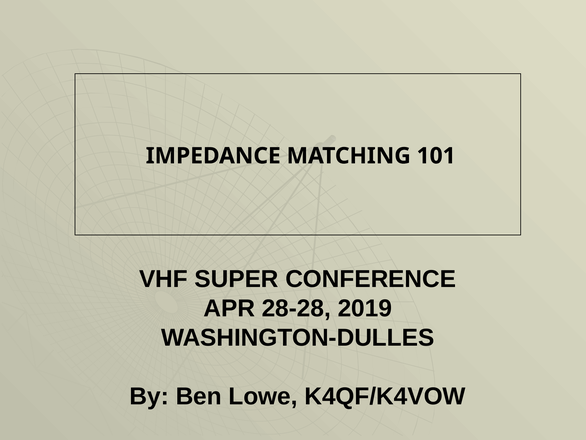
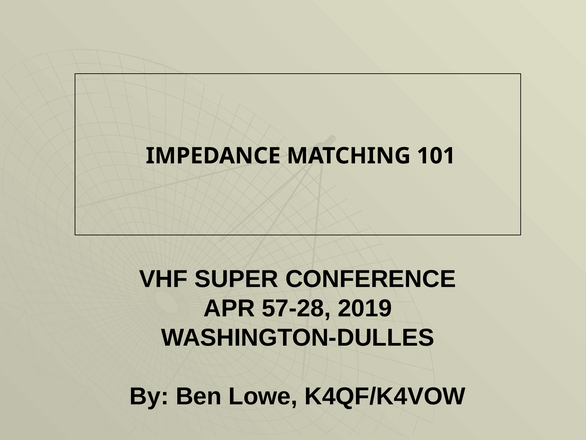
28-28: 28-28 -> 57-28
